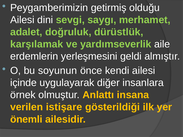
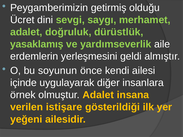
Ailesi at (22, 20): Ailesi -> Ücret
karşılamak: karşılamak -> yasaklamış
olmuştur Anlattı: Anlattı -> Adalet
önemli: önemli -> yeğeni
